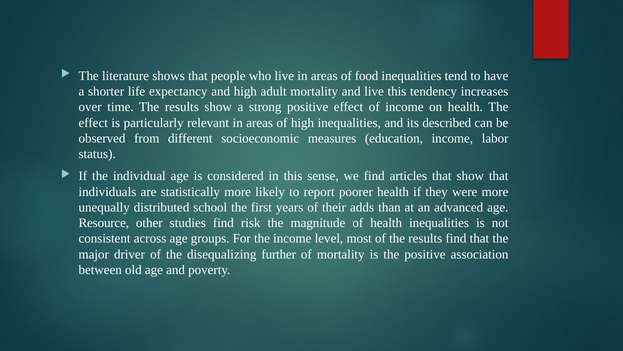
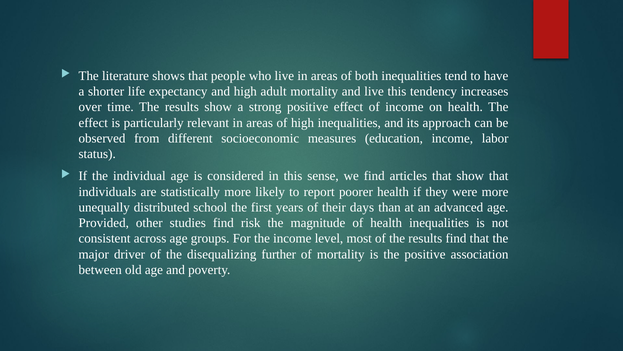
food: food -> both
described: described -> approach
adds: adds -> days
Resource: Resource -> Provided
